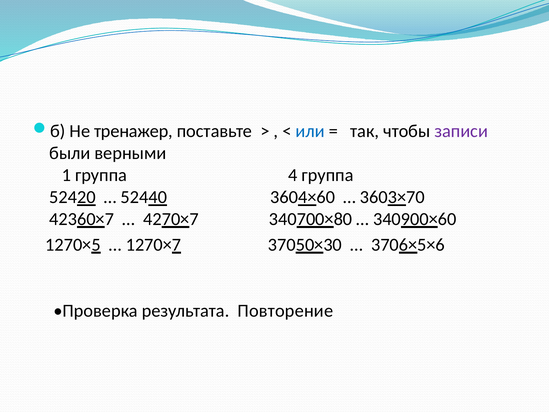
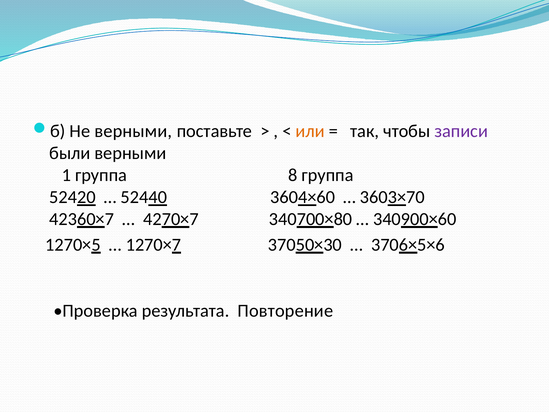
Не тренажер: тренажер -> верными
или colour: blue -> orange
4: 4 -> 8
